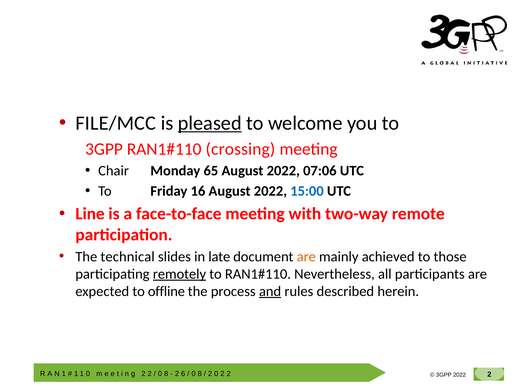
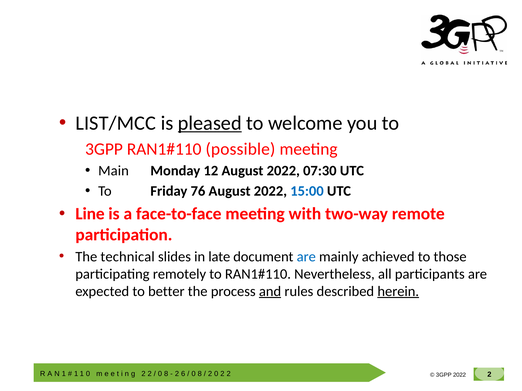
FILE/MCC: FILE/MCC -> LIST/MCC
crossing: crossing -> possible
Chair: Chair -> Main
65: 65 -> 12
07:06: 07:06 -> 07:30
16: 16 -> 76
are at (306, 257) colour: orange -> blue
remotely underline: present -> none
offline: offline -> better
herein underline: none -> present
